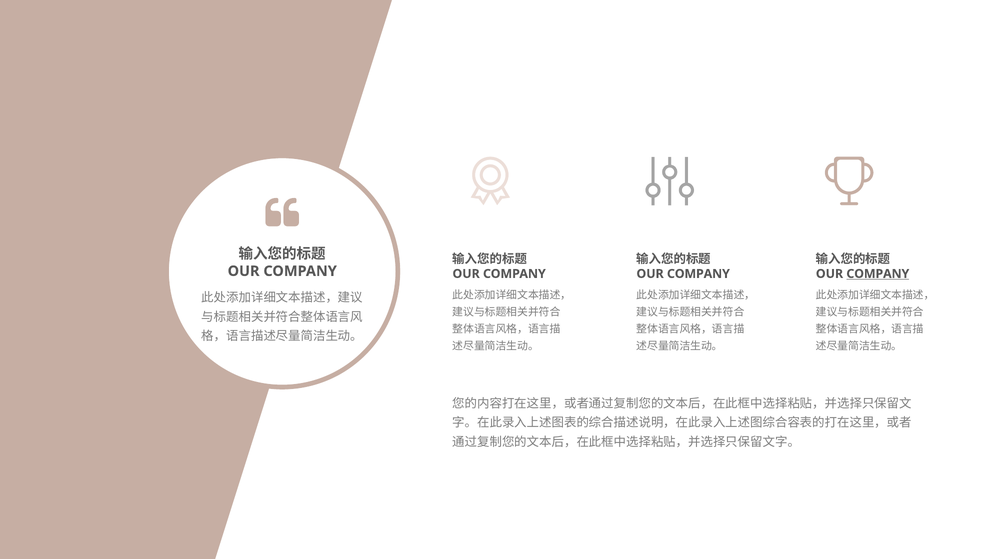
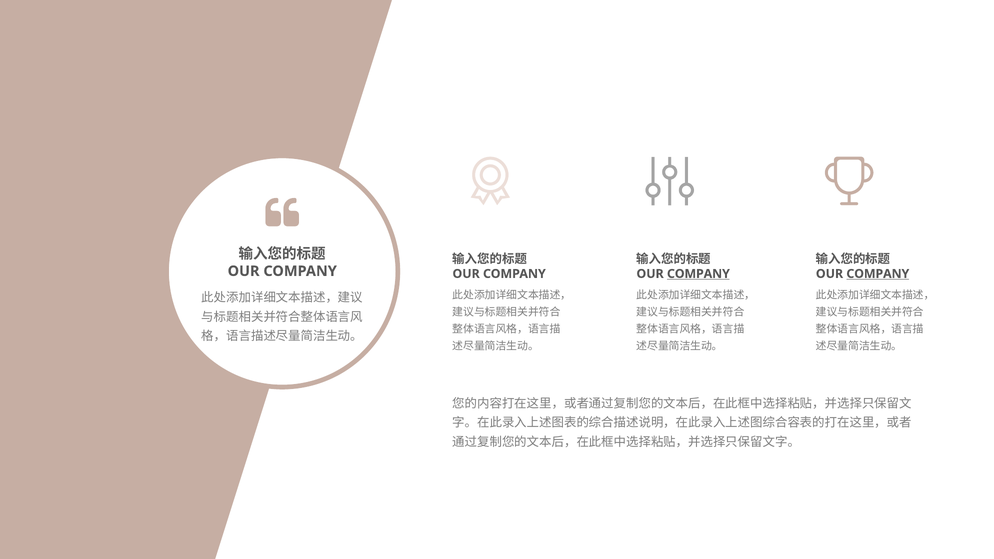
COMPANY at (698, 274) underline: none -> present
